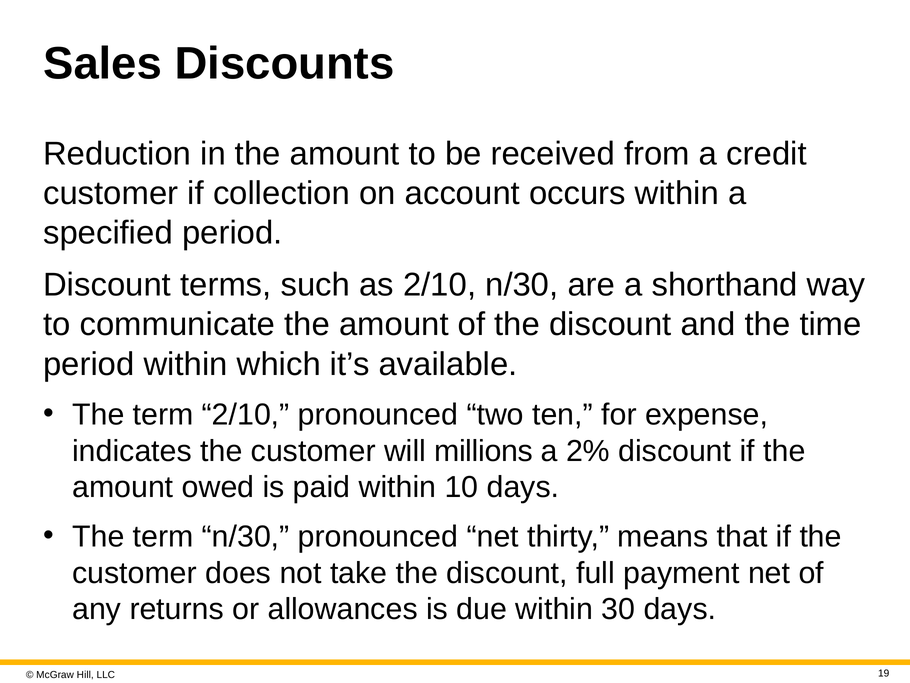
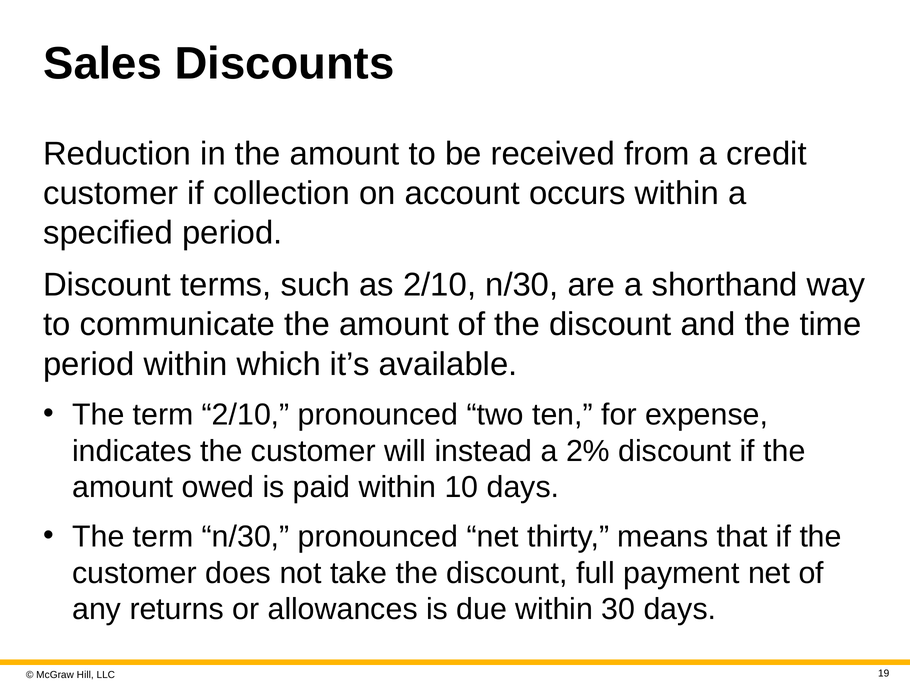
millions: millions -> instead
